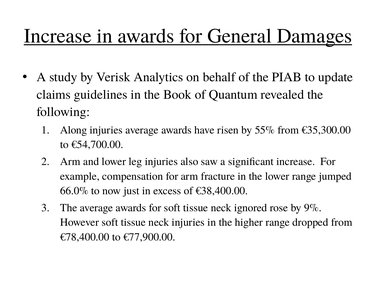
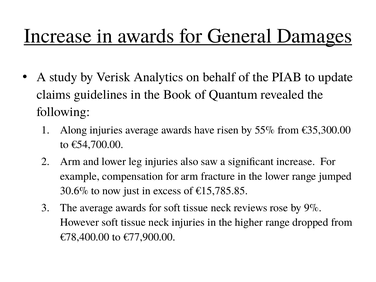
66.0%: 66.0% -> 30.6%
€38,400.00: €38,400.00 -> €15,785.85
ignored: ignored -> reviews
